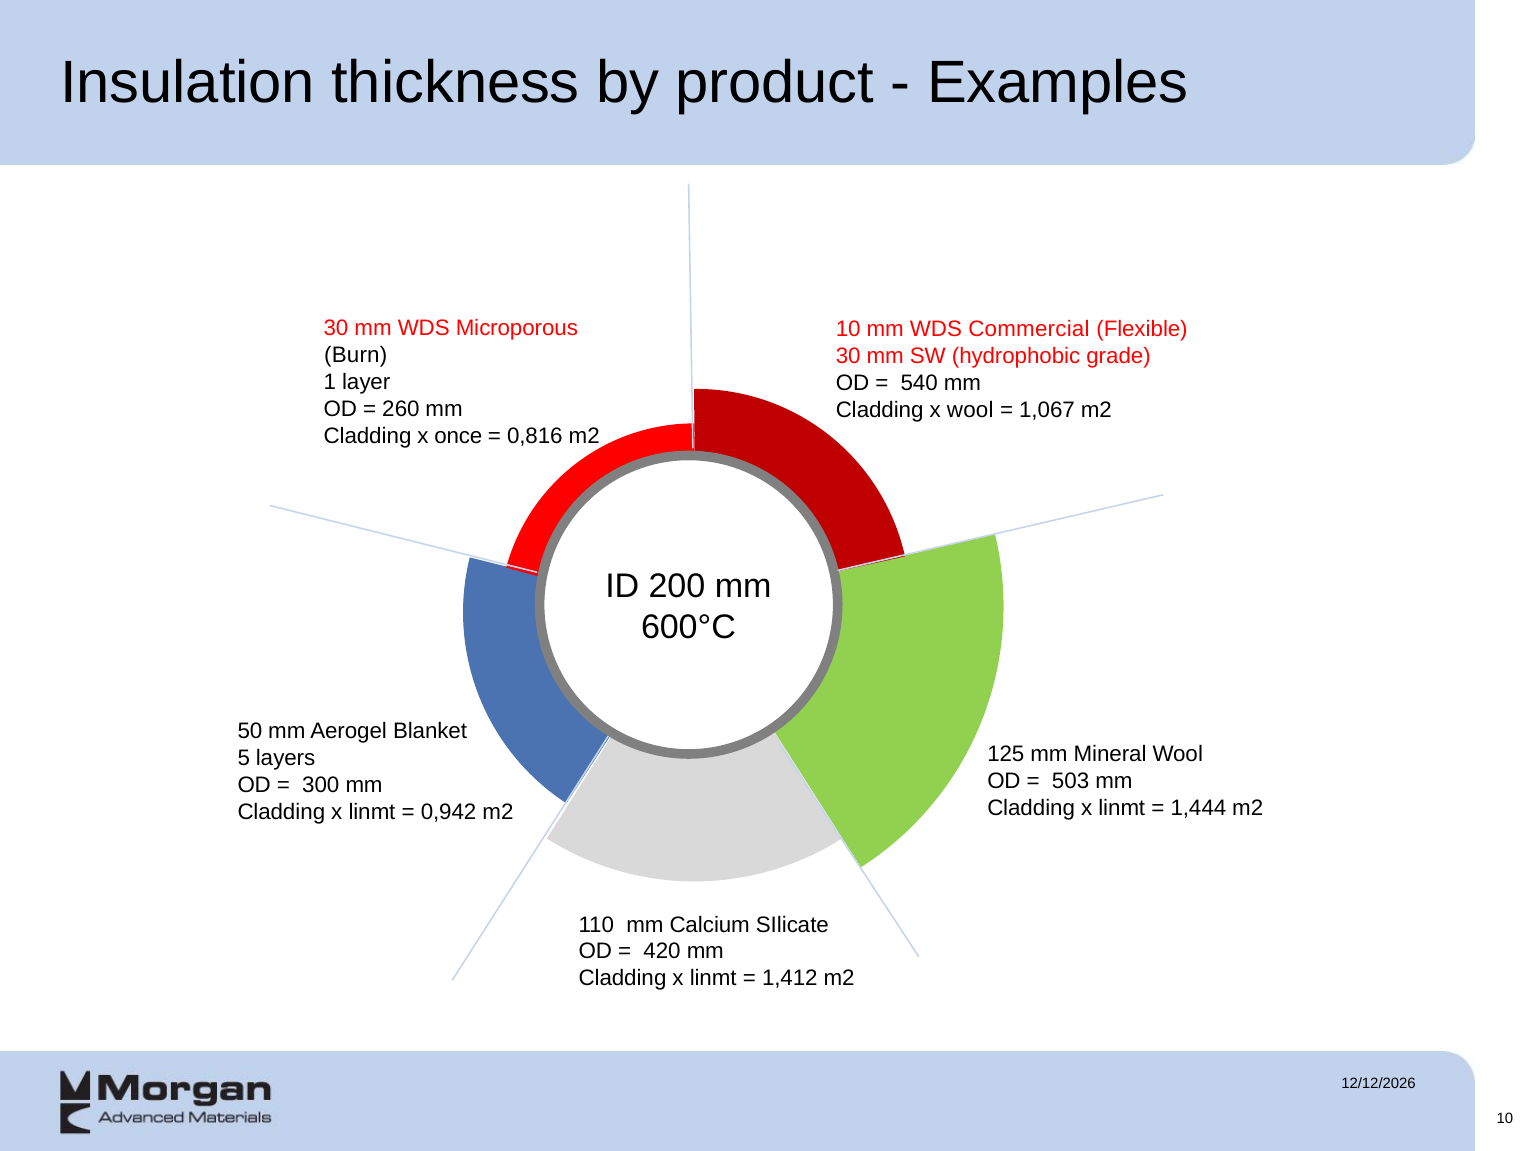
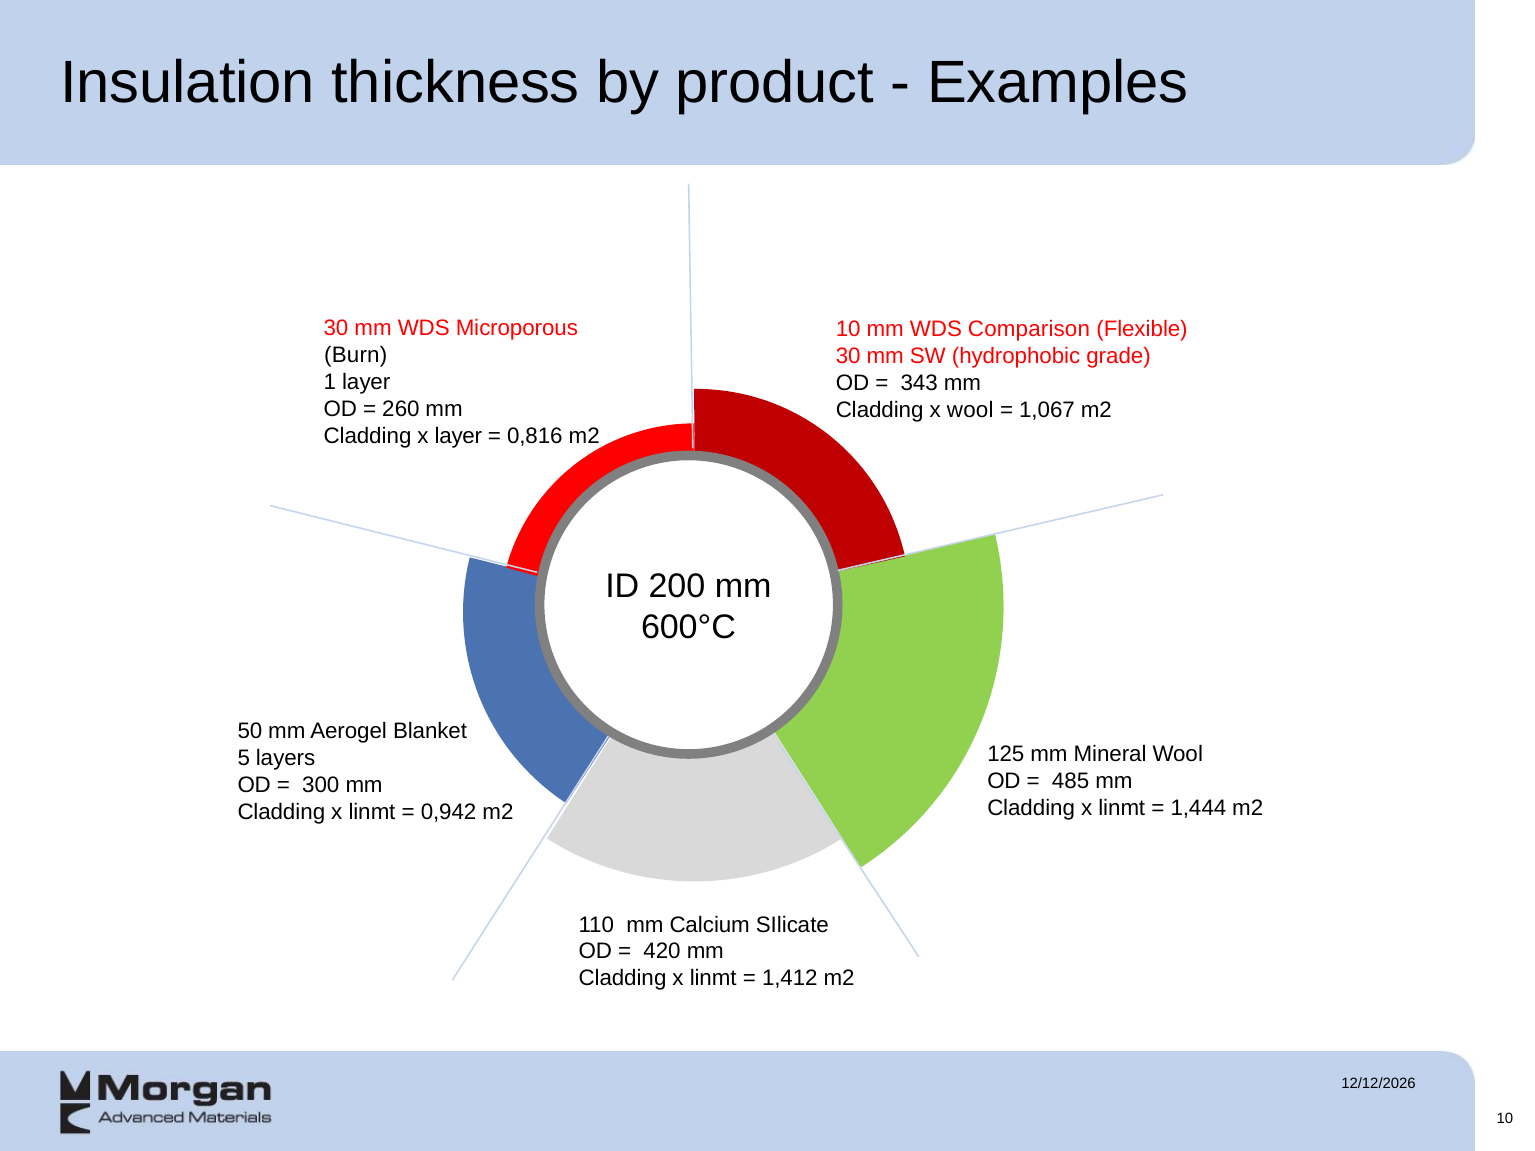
Commercial: Commercial -> Comparison
540: 540 -> 343
x once: once -> layer
503: 503 -> 485
